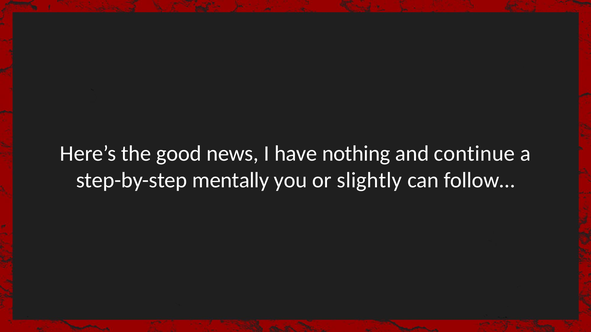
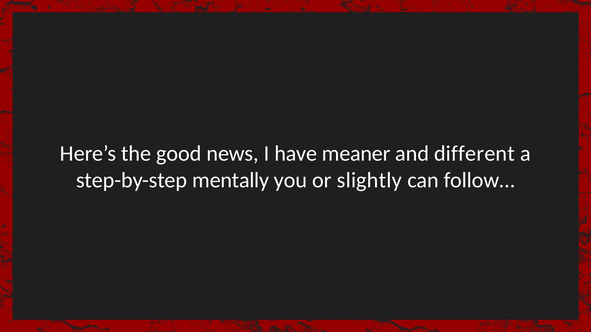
nothing: nothing -> meaner
continue: continue -> different
